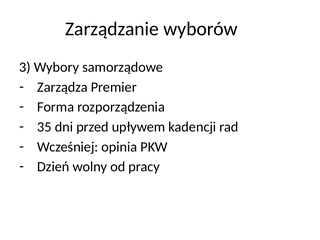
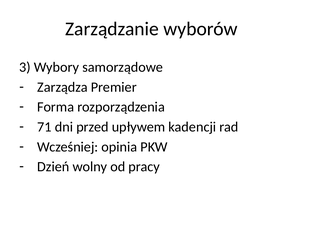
35: 35 -> 71
